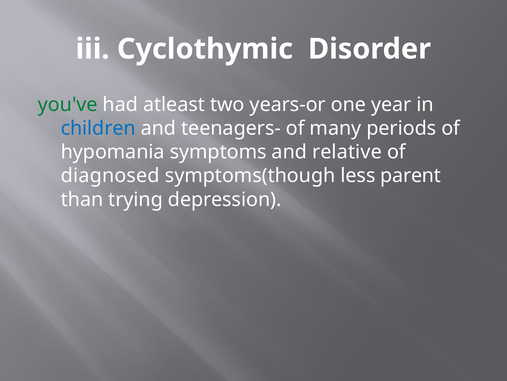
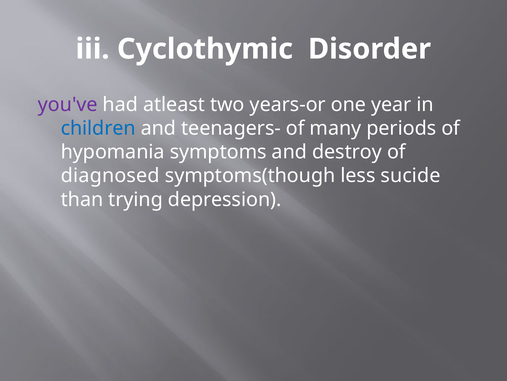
you've colour: green -> purple
relative: relative -> destroy
parent: parent -> sucide
